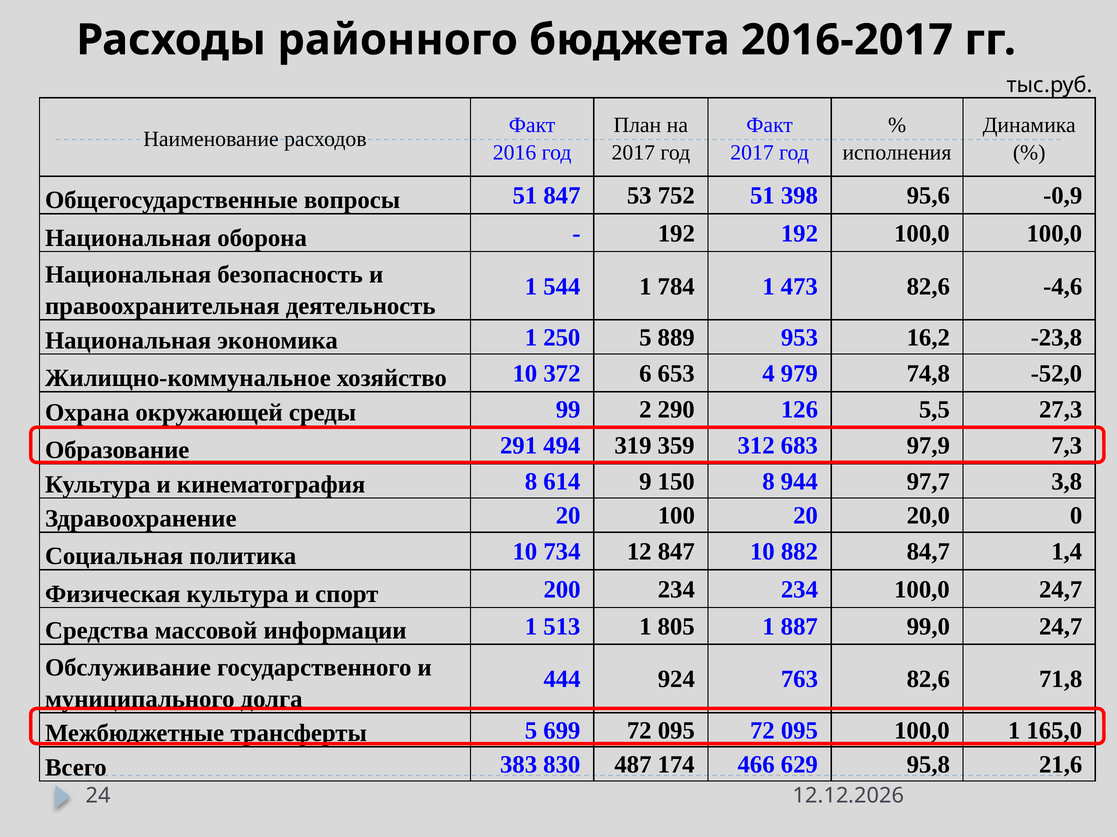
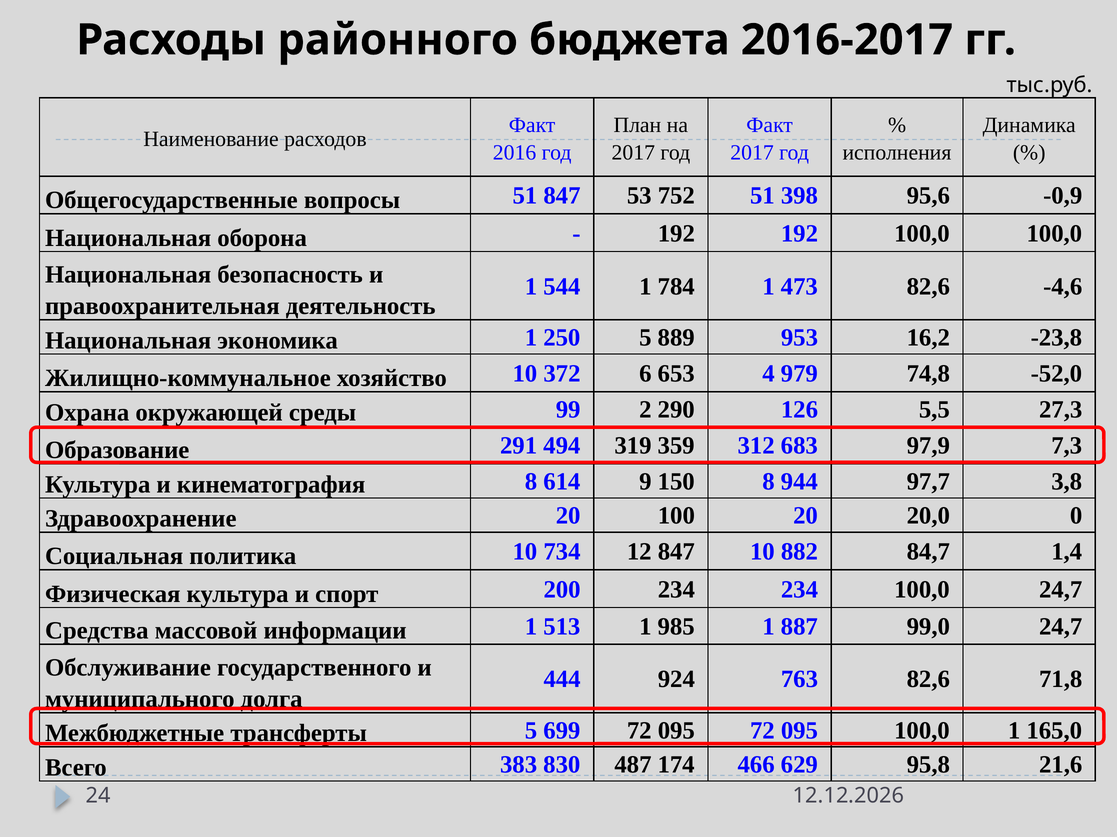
805: 805 -> 985
